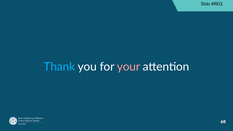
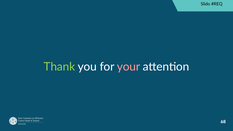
Thank colour: light blue -> light green
